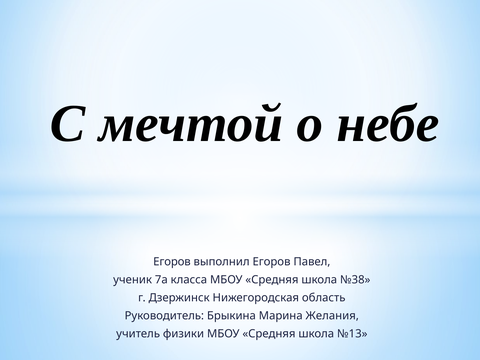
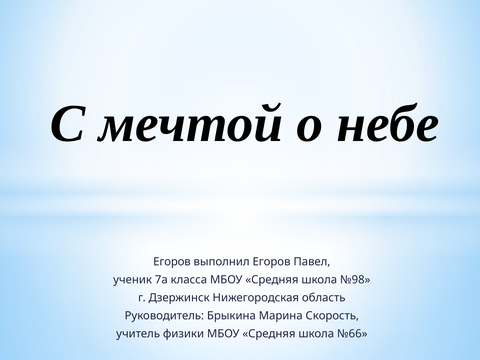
№38: №38 -> №98
Желания: Желания -> Скорость
№13: №13 -> №66
